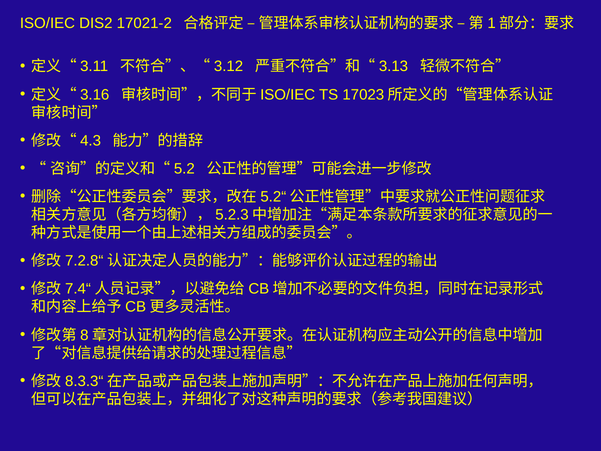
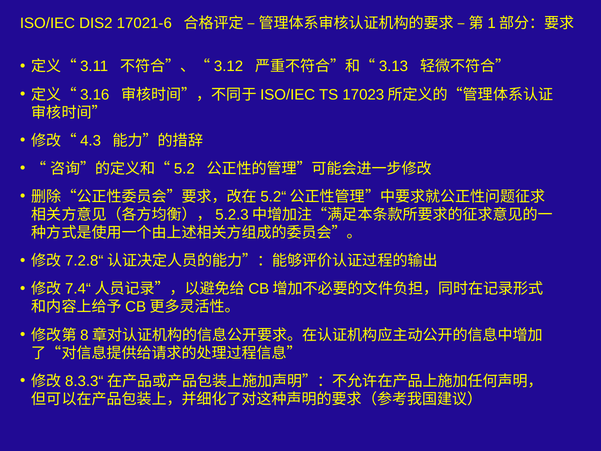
17021-2: 17021-2 -> 17021-6
